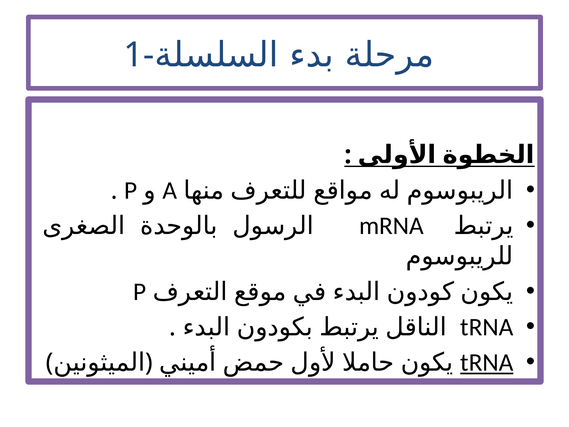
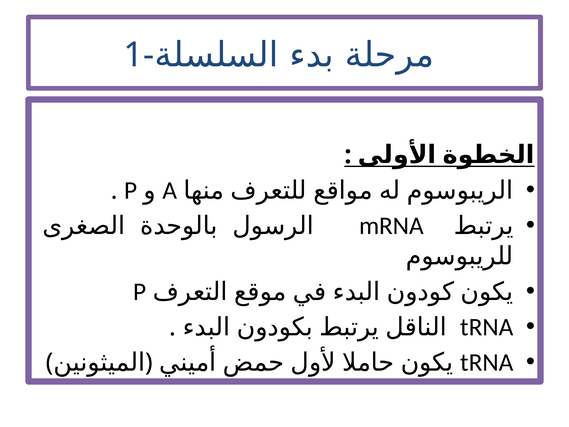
tRNA at (487, 362) underline: present -> none
